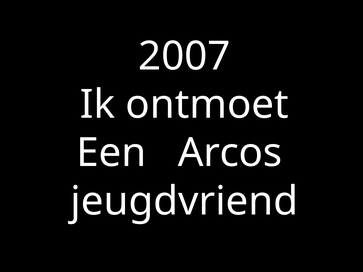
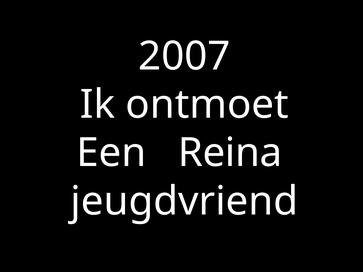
Arcos: Arcos -> Reina
